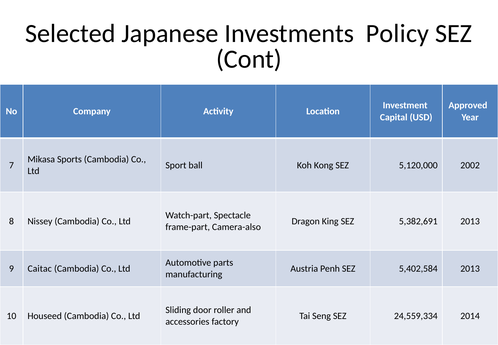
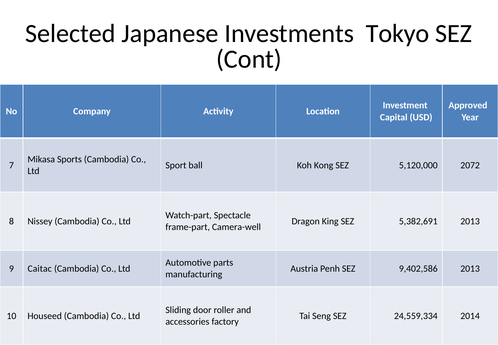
Policy: Policy -> Tokyo
2002: 2002 -> 2072
Camera-also: Camera-also -> Camera-well
5,402,584: 5,402,584 -> 9,402,586
